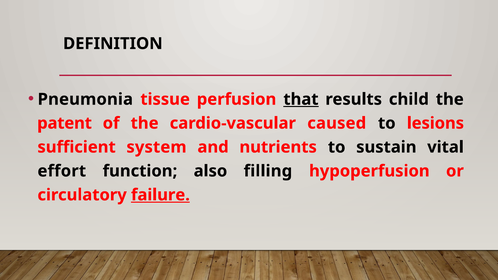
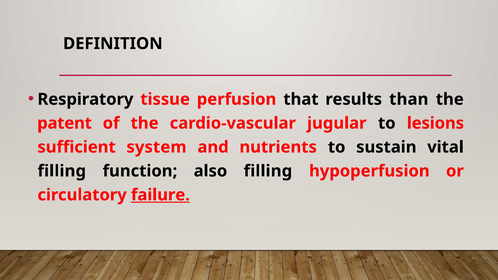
Pneumonia: Pneumonia -> Respiratory
that underline: present -> none
child: child -> than
caused: caused -> jugular
effort at (62, 171): effort -> filling
